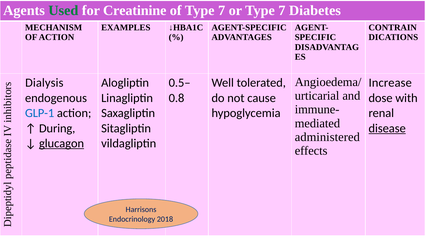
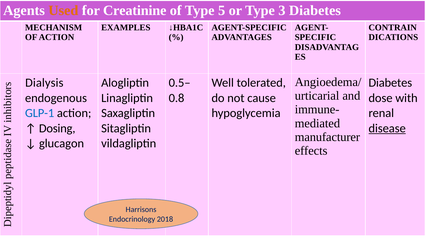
Used colour: green -> orange
of Type 7: 7 -> 5
or Type 7: 7 -> 3
Increase at (390, 83): Increase -> Diabetes
During: During -> Dosing
administered: administered -> manufacturer
glucagon underline: present -> none
